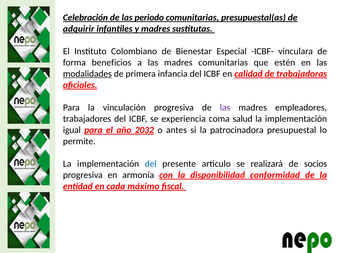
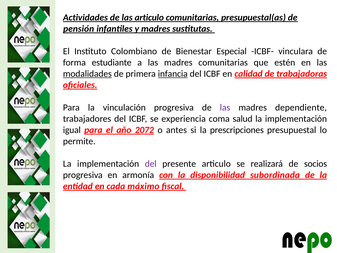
Celebración: Celebración -> Actividades
las periodo: periodo -> articulo
adquirir: adquirir -> pensión
beneficios: beneficios -> estudiante
infancia underline: none -> present
empleadores: empleadores -> dependiente
2032: 2032 -> 2072
patrocinadora: patrocinadora -> prescripciones
del at (151, 164) colour: blue -> purple
conformidad: conformidad -> subordinada
